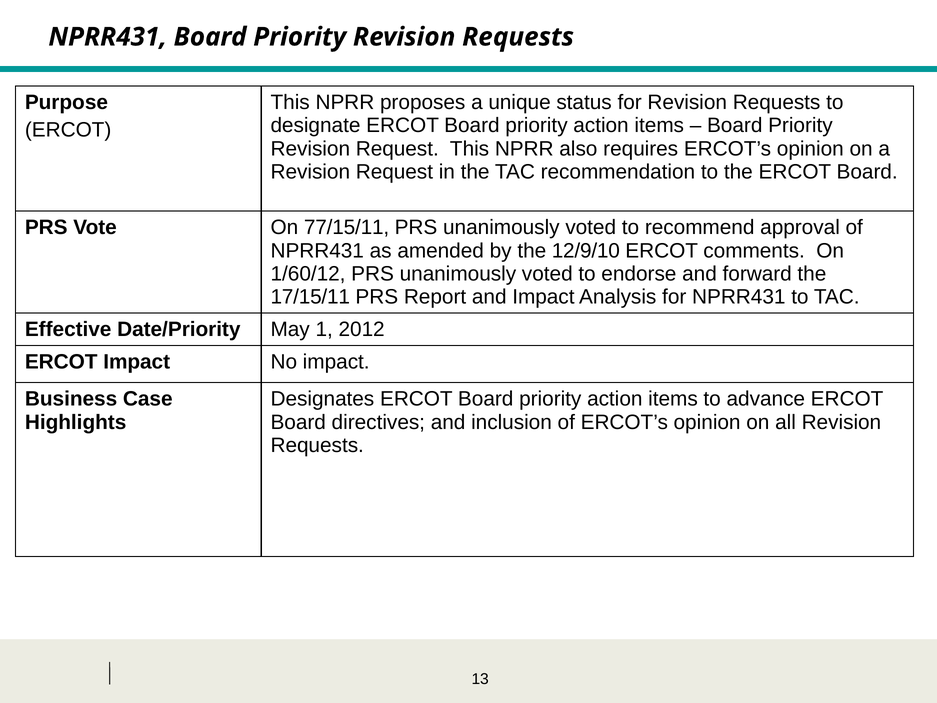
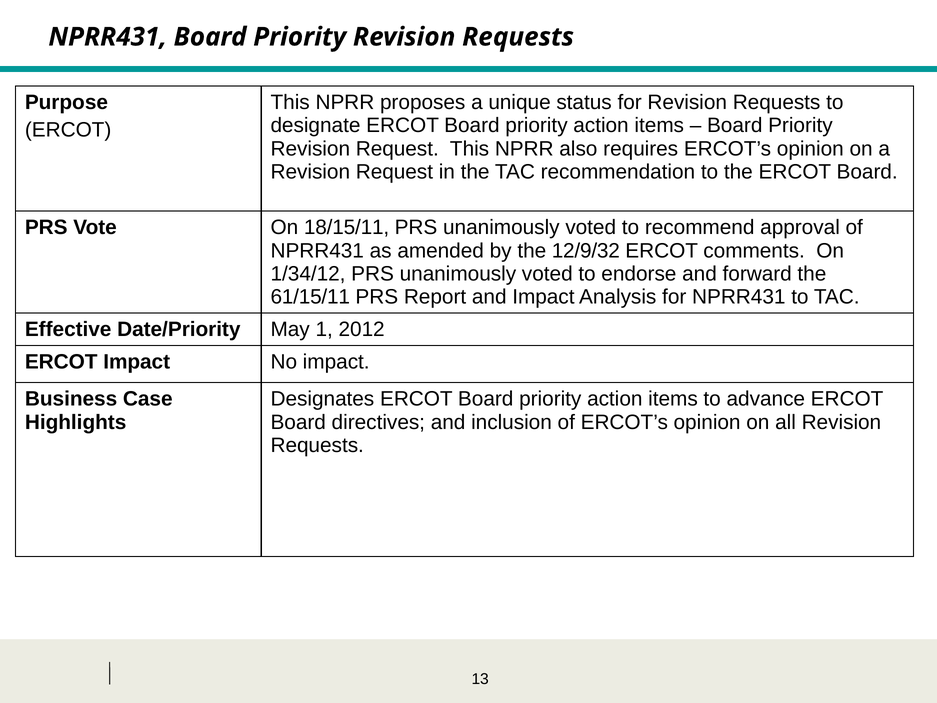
77/15/11: 77/15/11 -> 18/15/11
12/9/10: 12/9/10 -> 12/9/32
1/60/12: 1/60/12 -> 1/34/12
17/15/11: 17/15/11 -> 61/15/11
